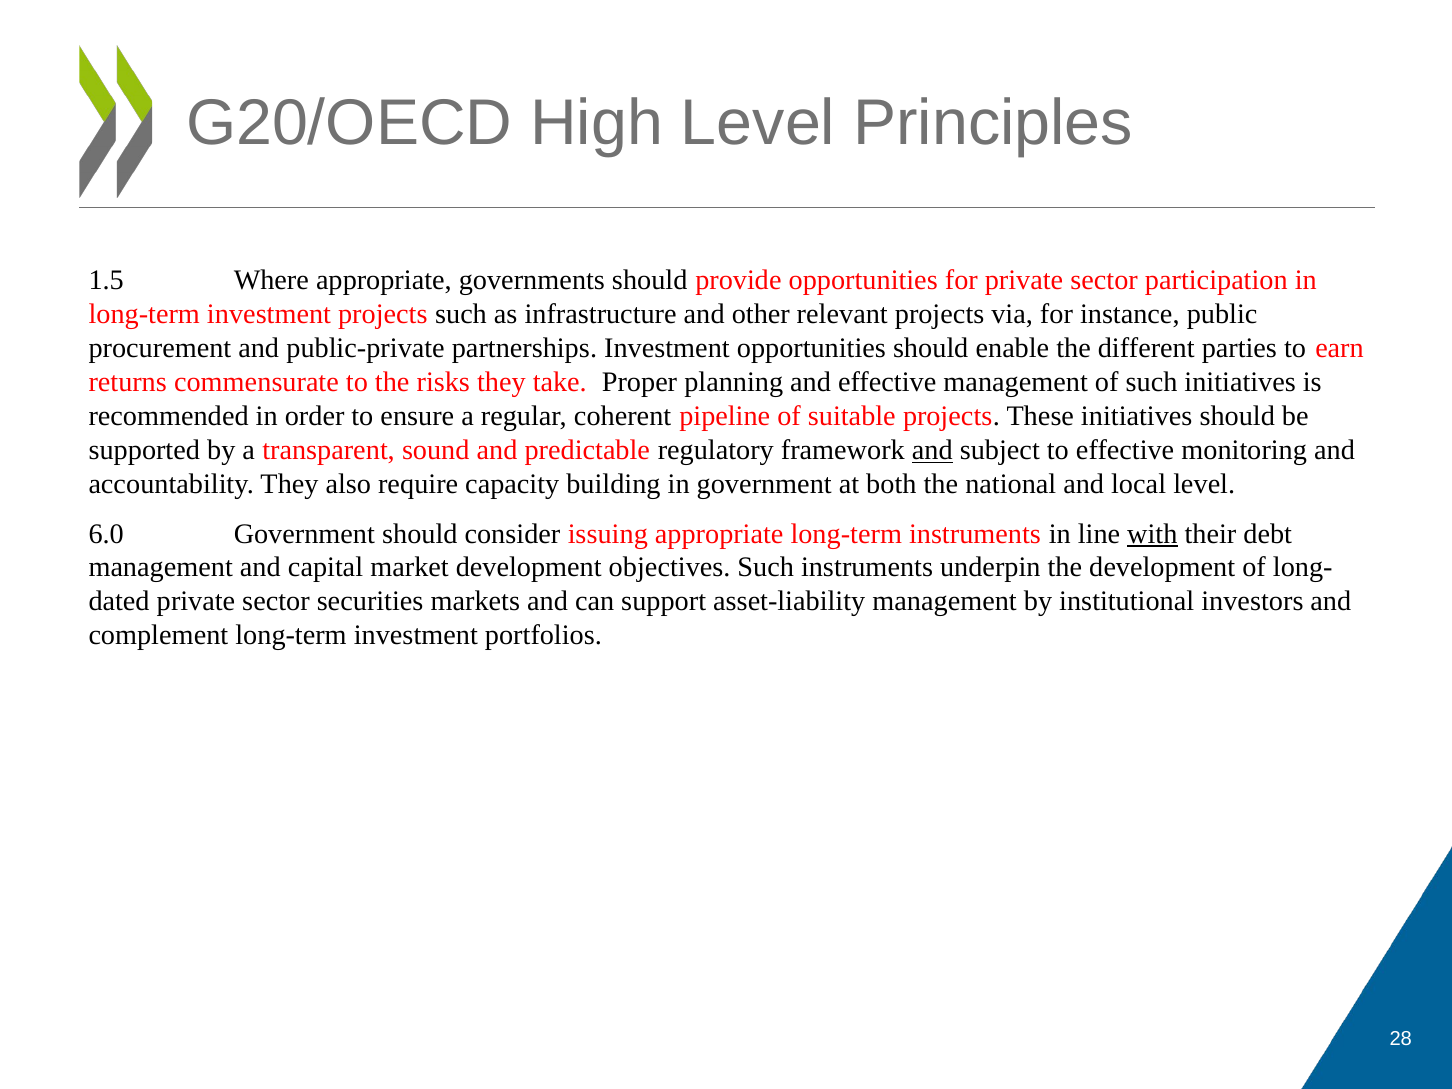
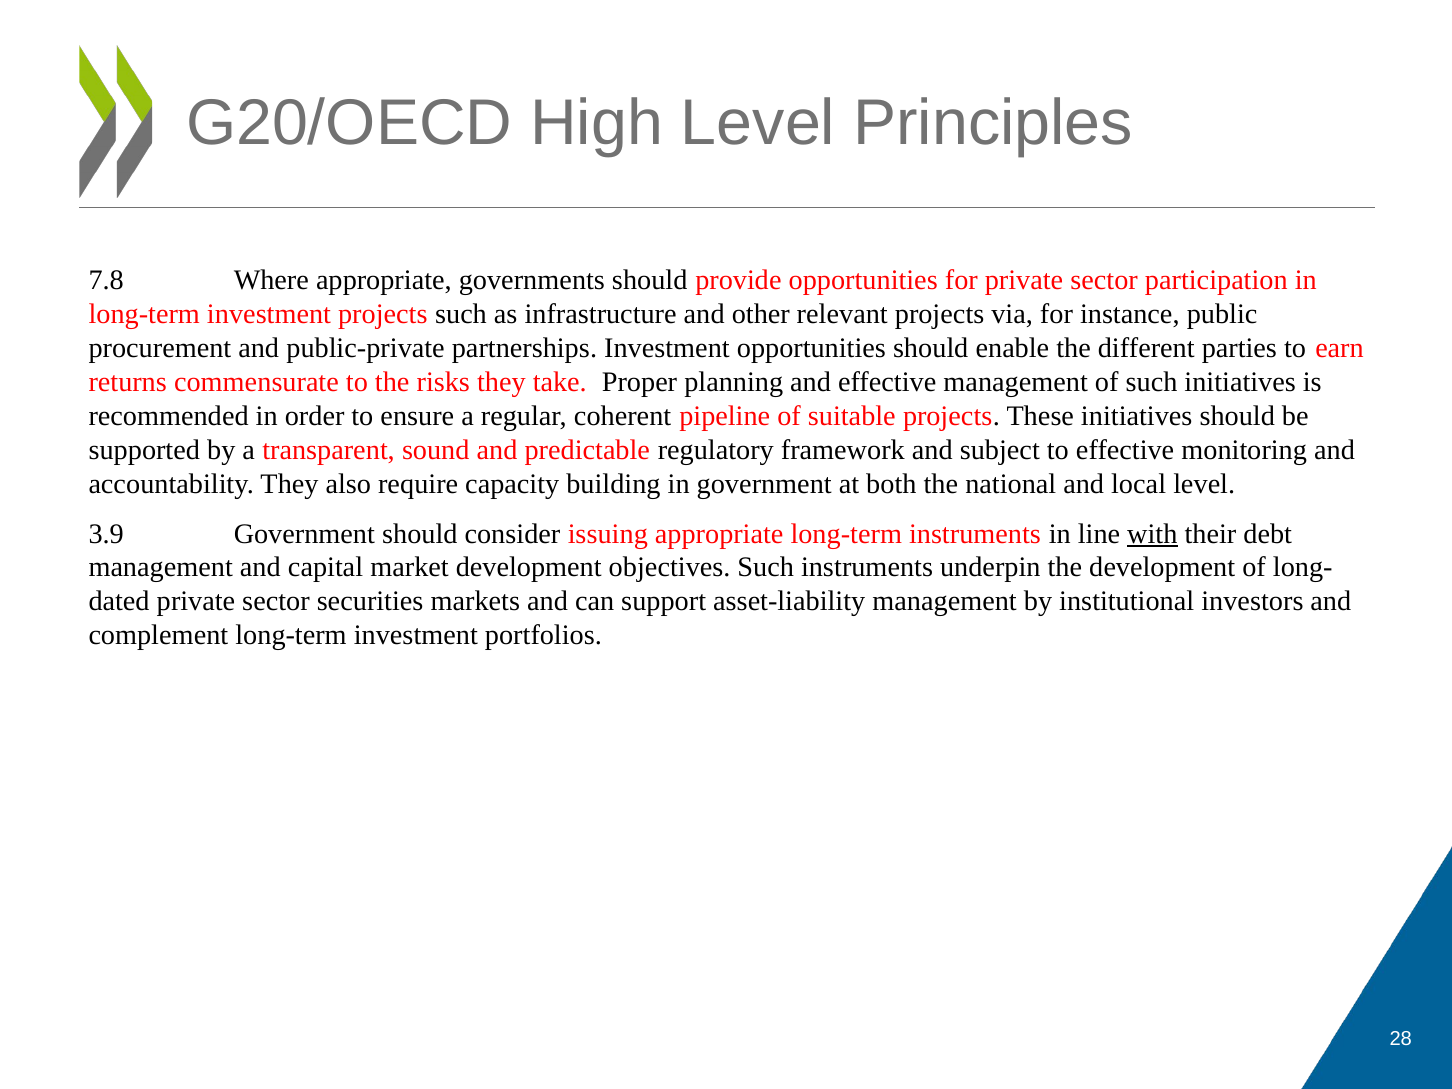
1.5: 1.5 -> 7.8
and at (932, 450) underline: present -> none
6.0: 6.0 -> 3.9
